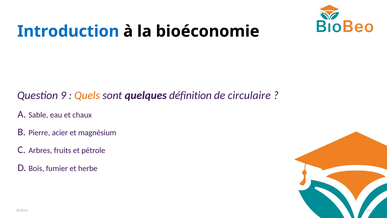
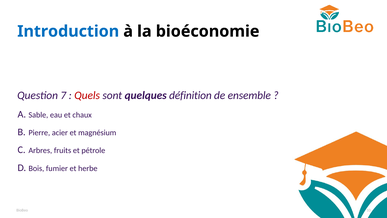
9: 9 -> 7
Quels colour: orange -> red
circulaire: circulaire -> ensemble
